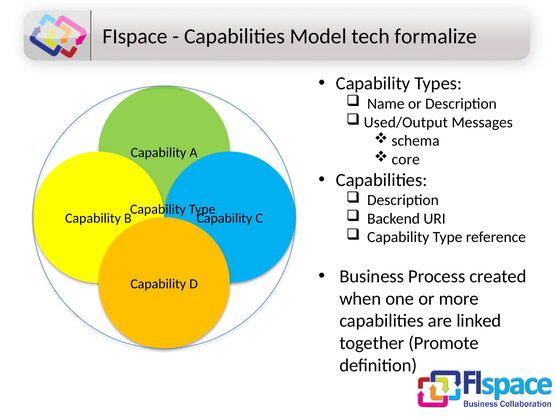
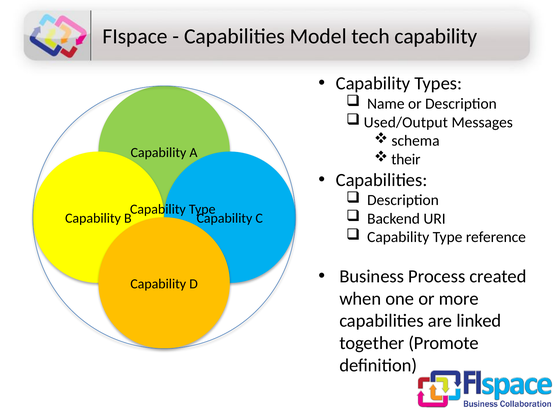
tech formalize: formalize -> capability
core: core -> their
